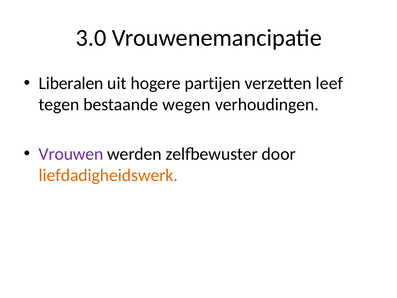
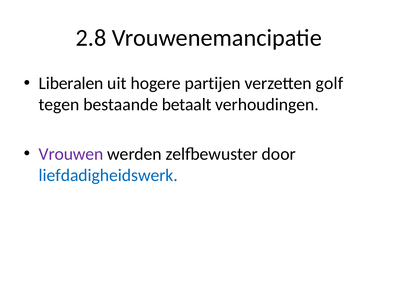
3.0: 3.0 -> 2.8
leef: leef -> golf
wegen: wegen -> betaalt
liefdadigheidswerk colour: orange -> blue
